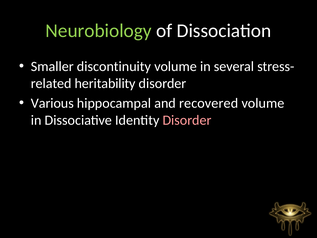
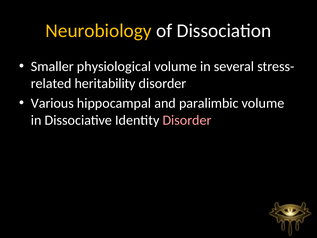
Neurobiology colour: light green -> yellow
discontinuity: discontinuity -> physiological
recovered: recovered -> paralimbic
